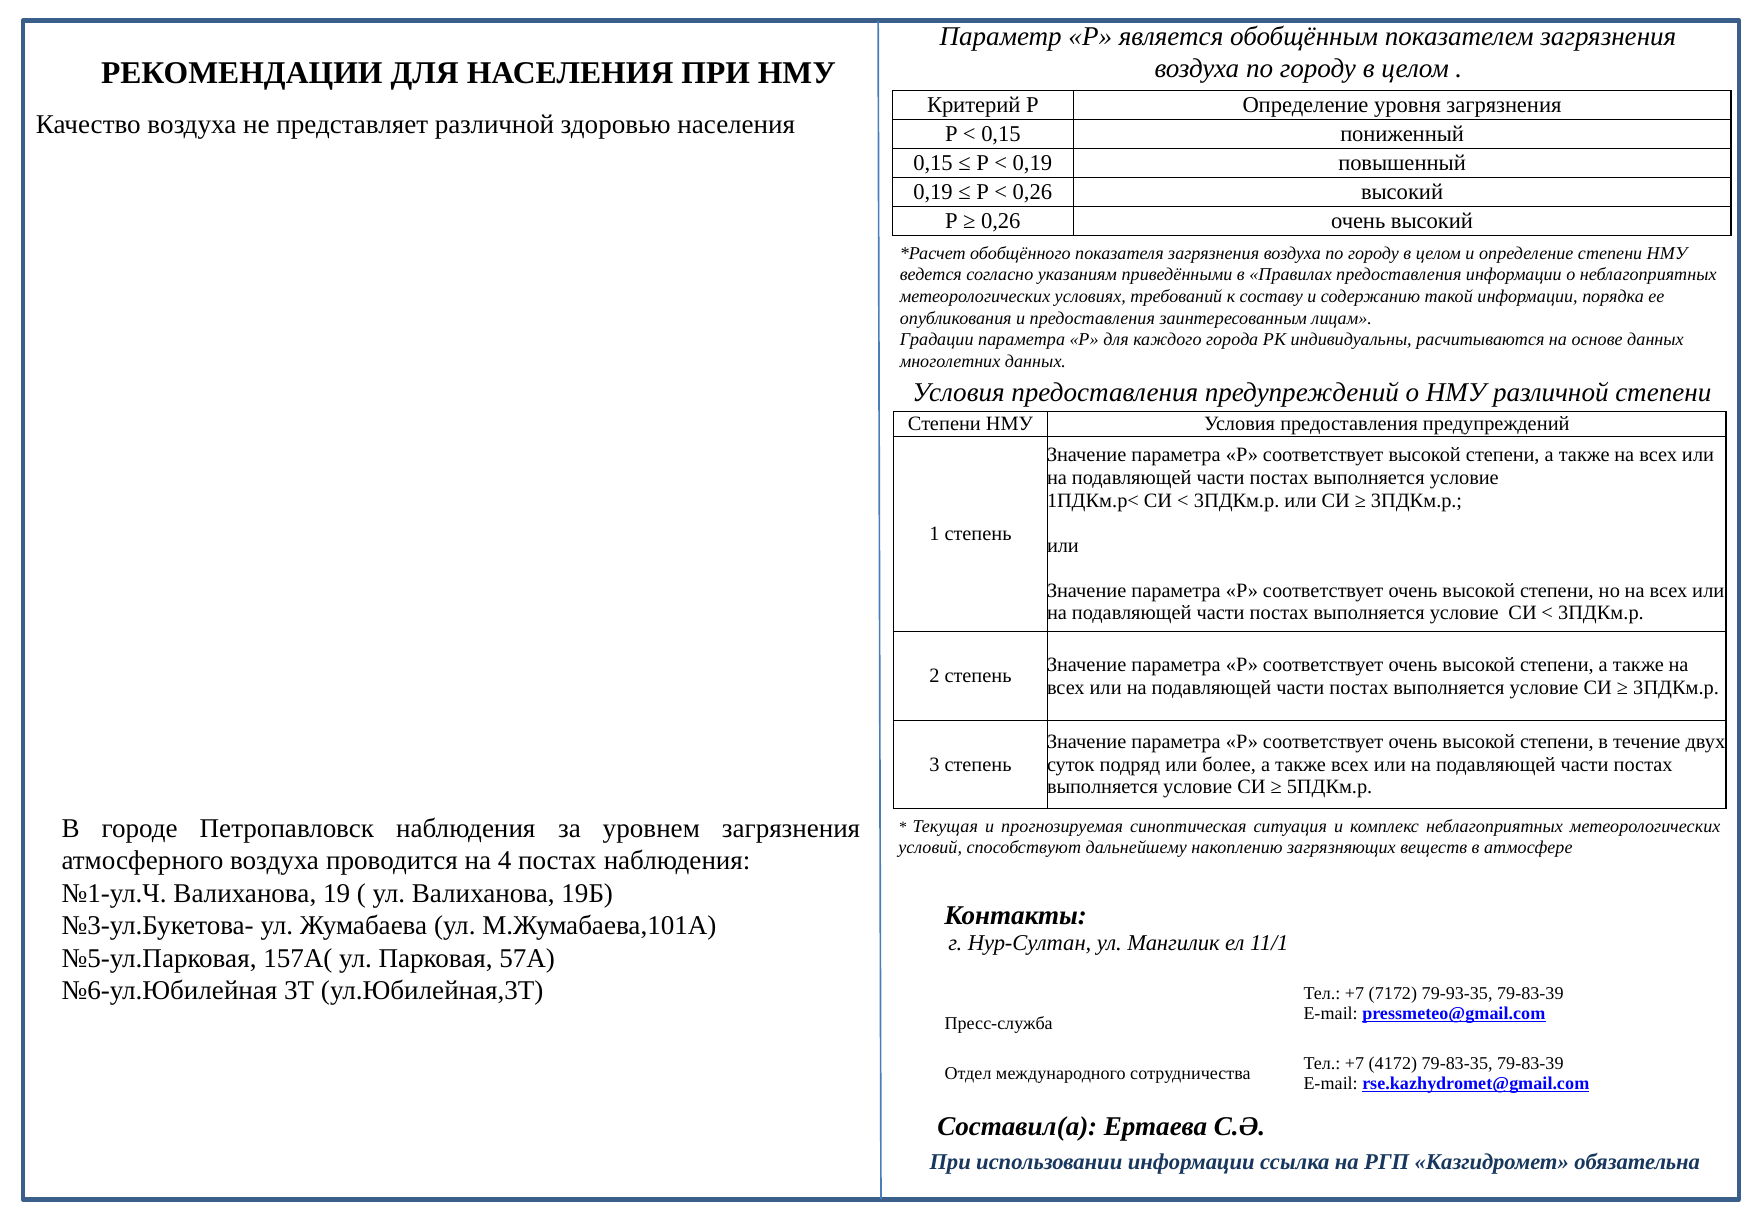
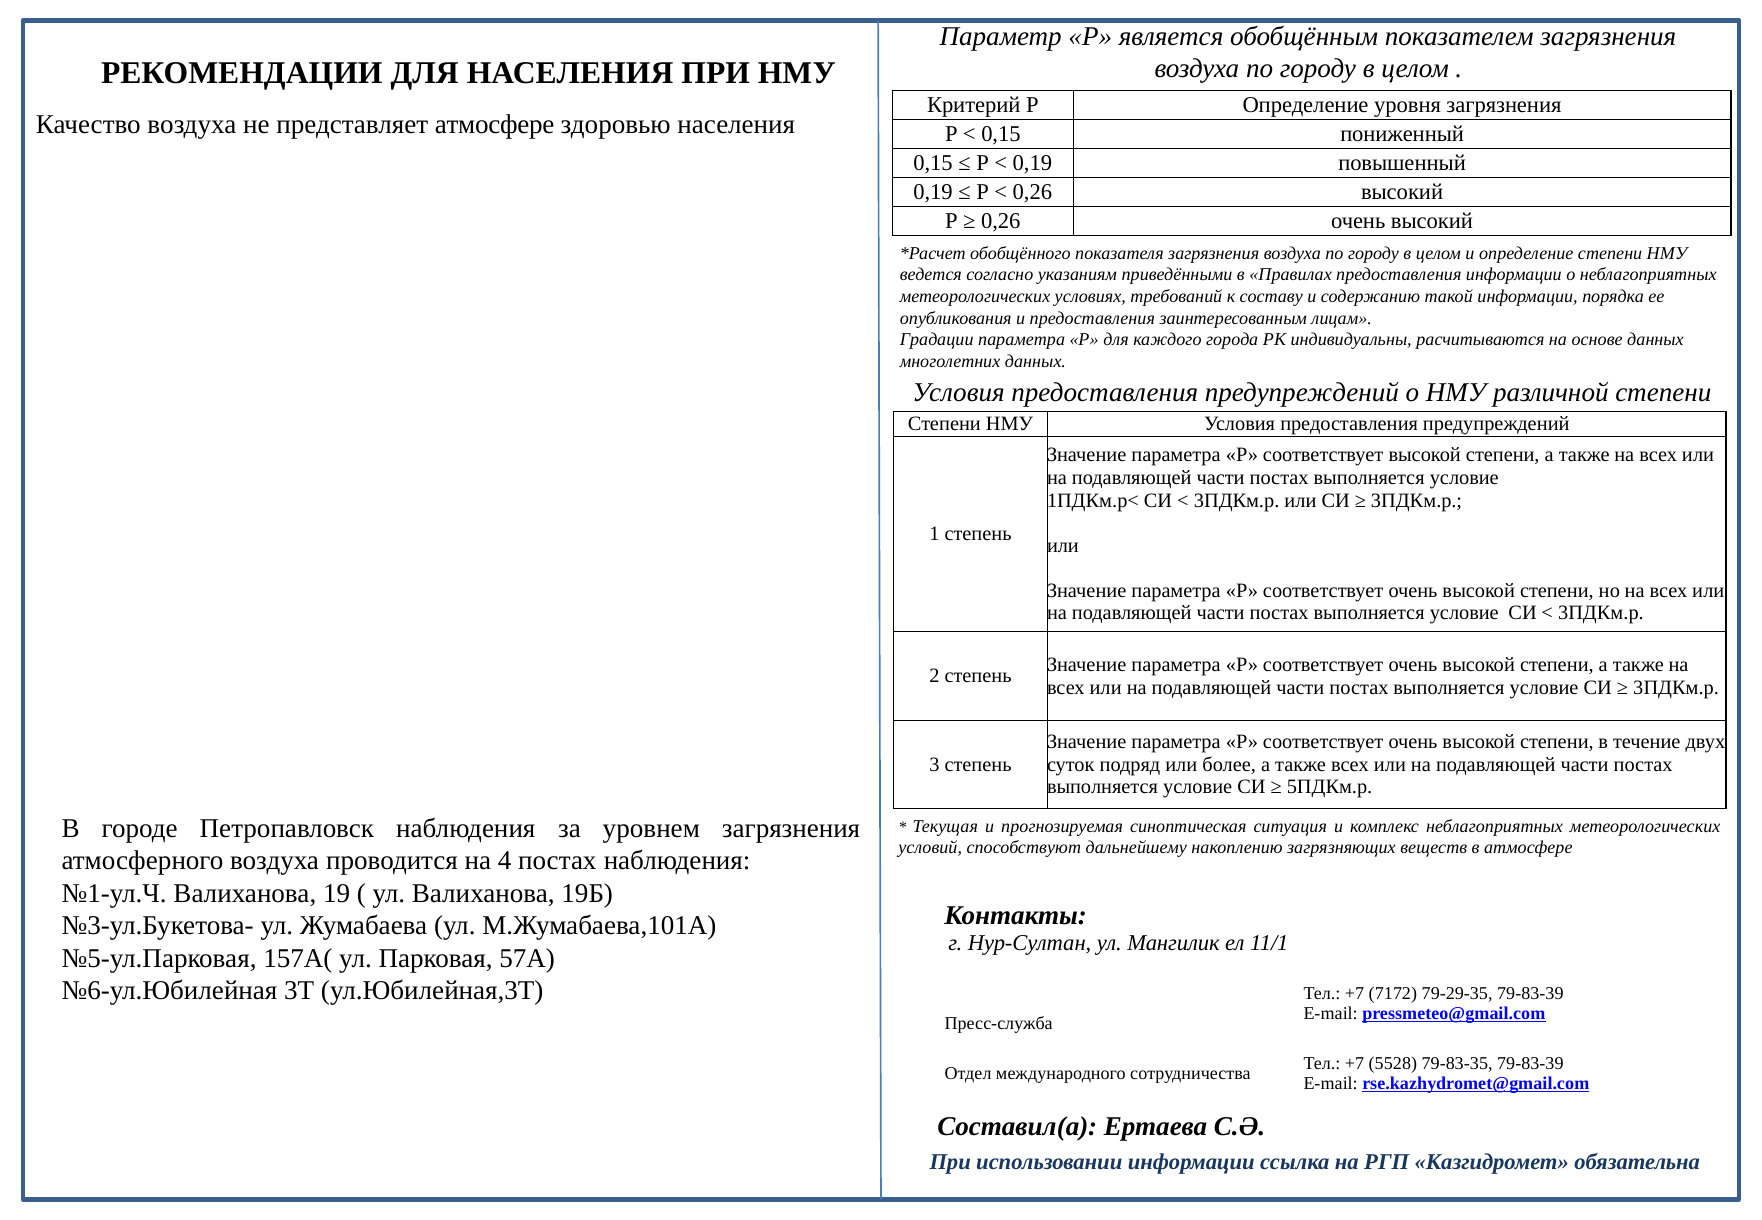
представляет различной: различной -> атмосфере
79-93-35: 79-93-35 -> 79-29-35
4172: 4172 -> 5528
